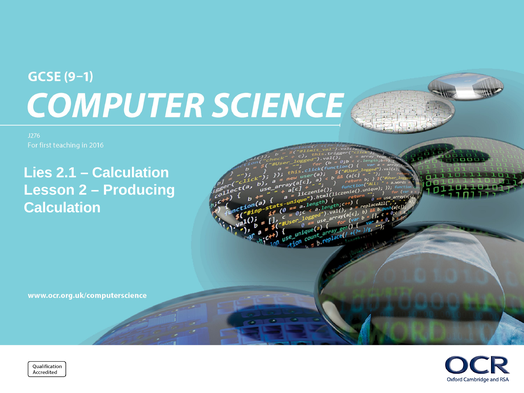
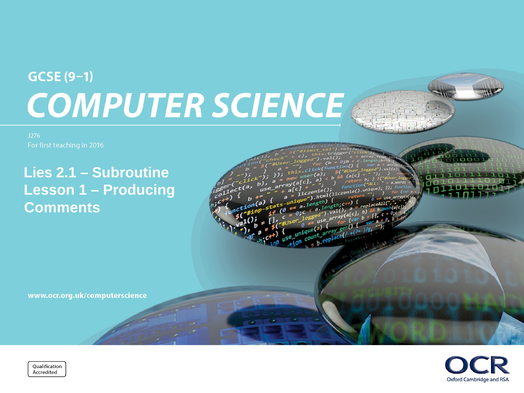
Calculation at (131, 173): Calculation -> Subroutine
2: 2 -> 1
Calculation at (62, 208): Calculation -> Comments
